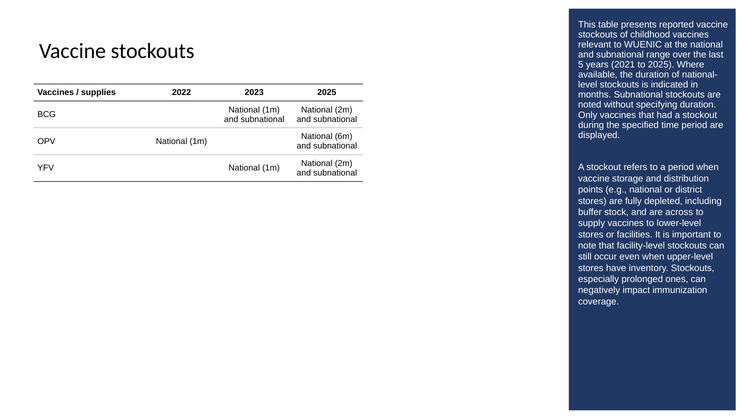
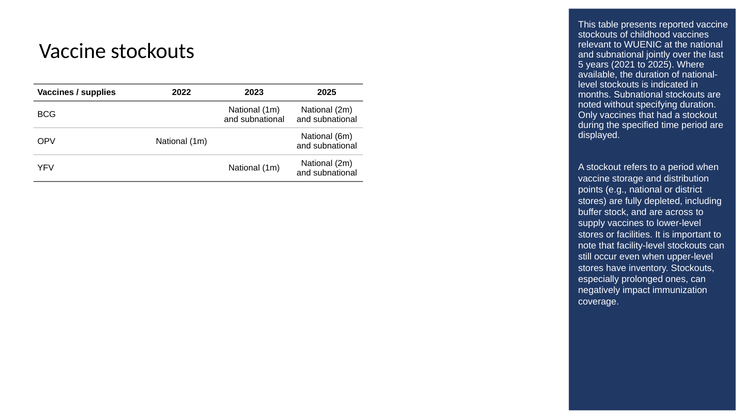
range: range -> jointly
